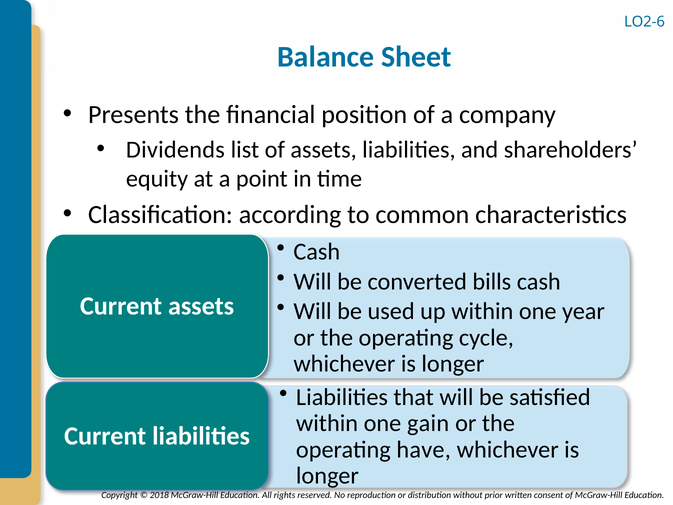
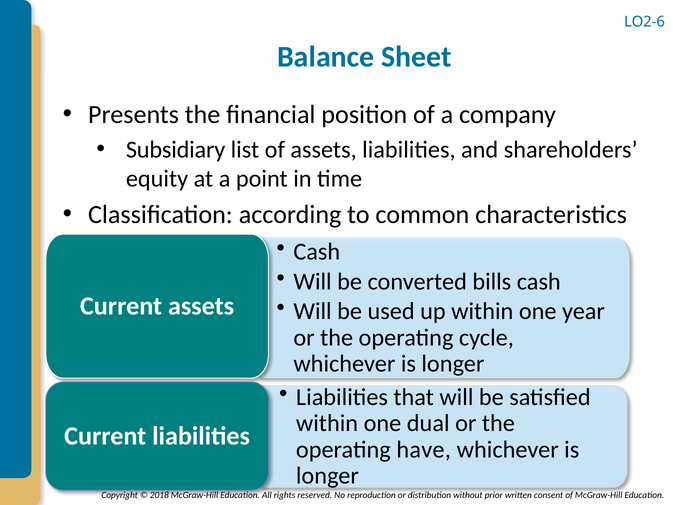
Dividends: Dividends -> Subsidiary
gain: gain -> dual
